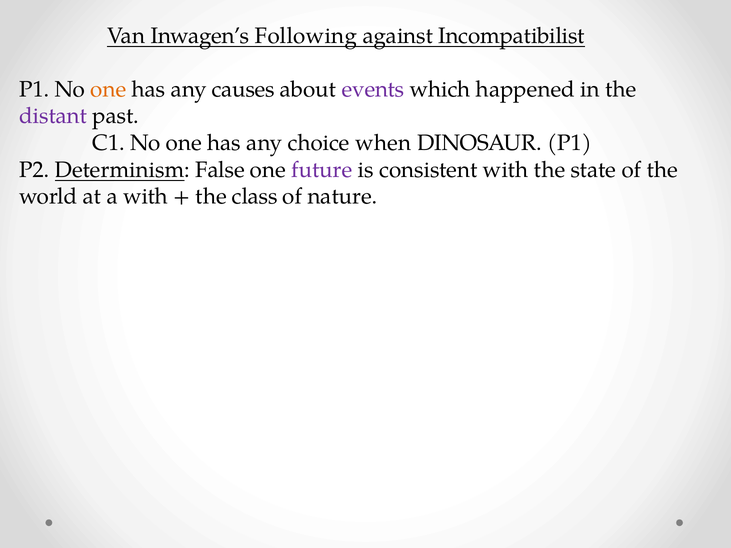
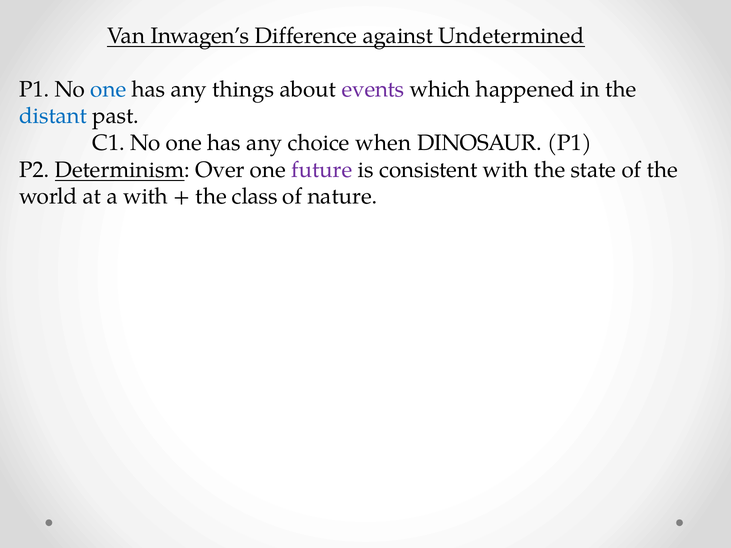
Following: Following -> Difference
Incompatibilist: Incompatibilist -> Undetermined
one at (108, 89) colour: orange -> blue
causes: causes -> things
distant colour: purple -> blue
False: False -> Over
